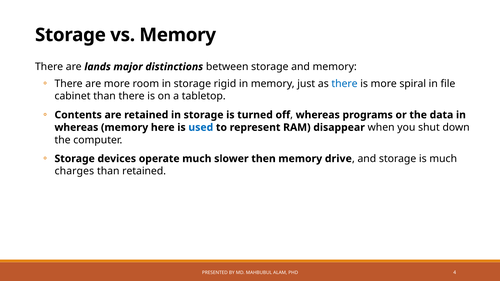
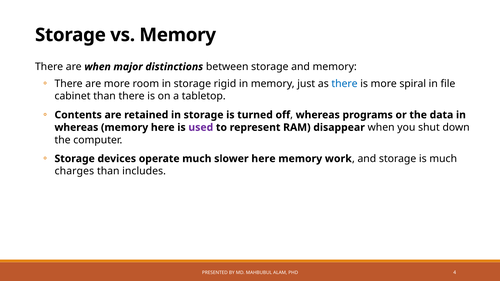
are lands: lands -> when
used colour: blue -> purple
slower then: then -> here
drive: drive -> work
than retained: retained -> includes
